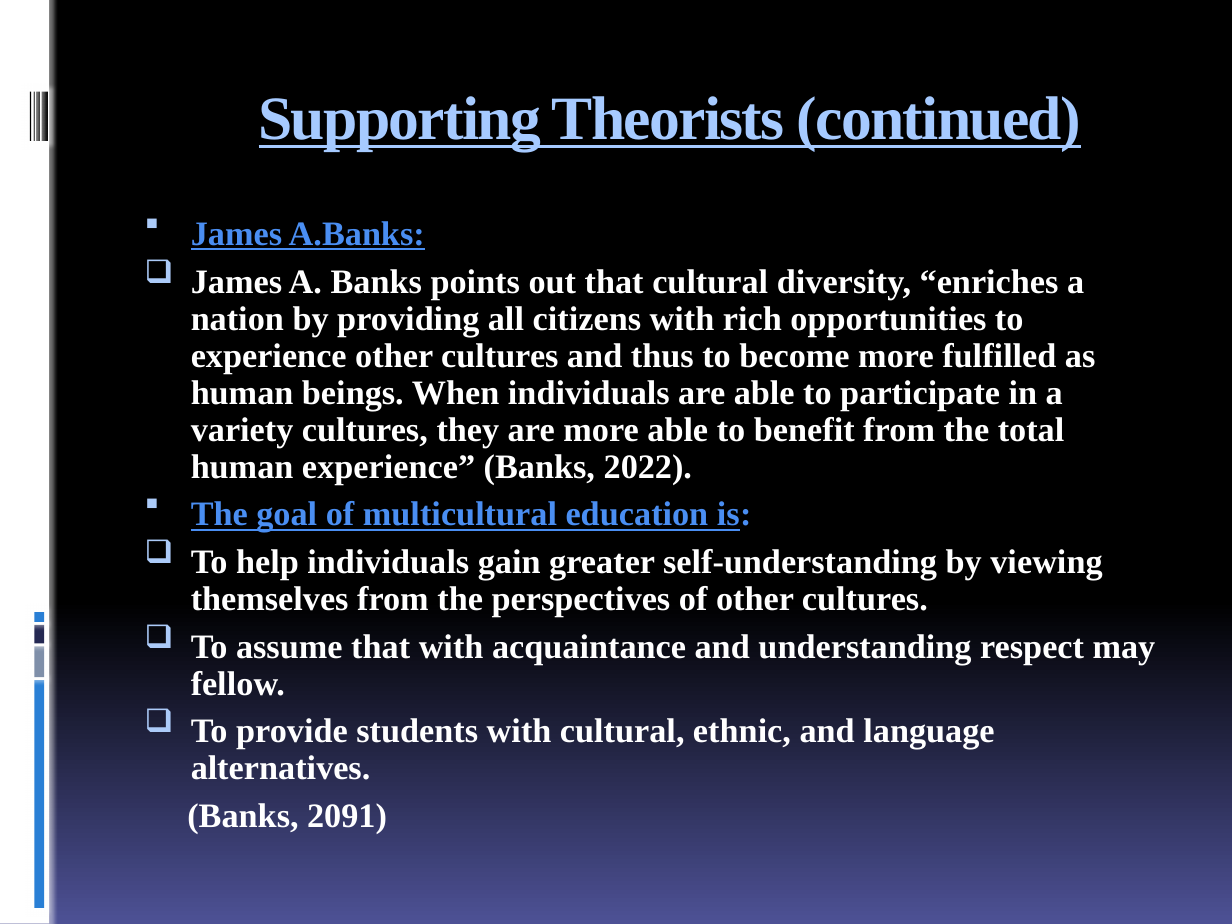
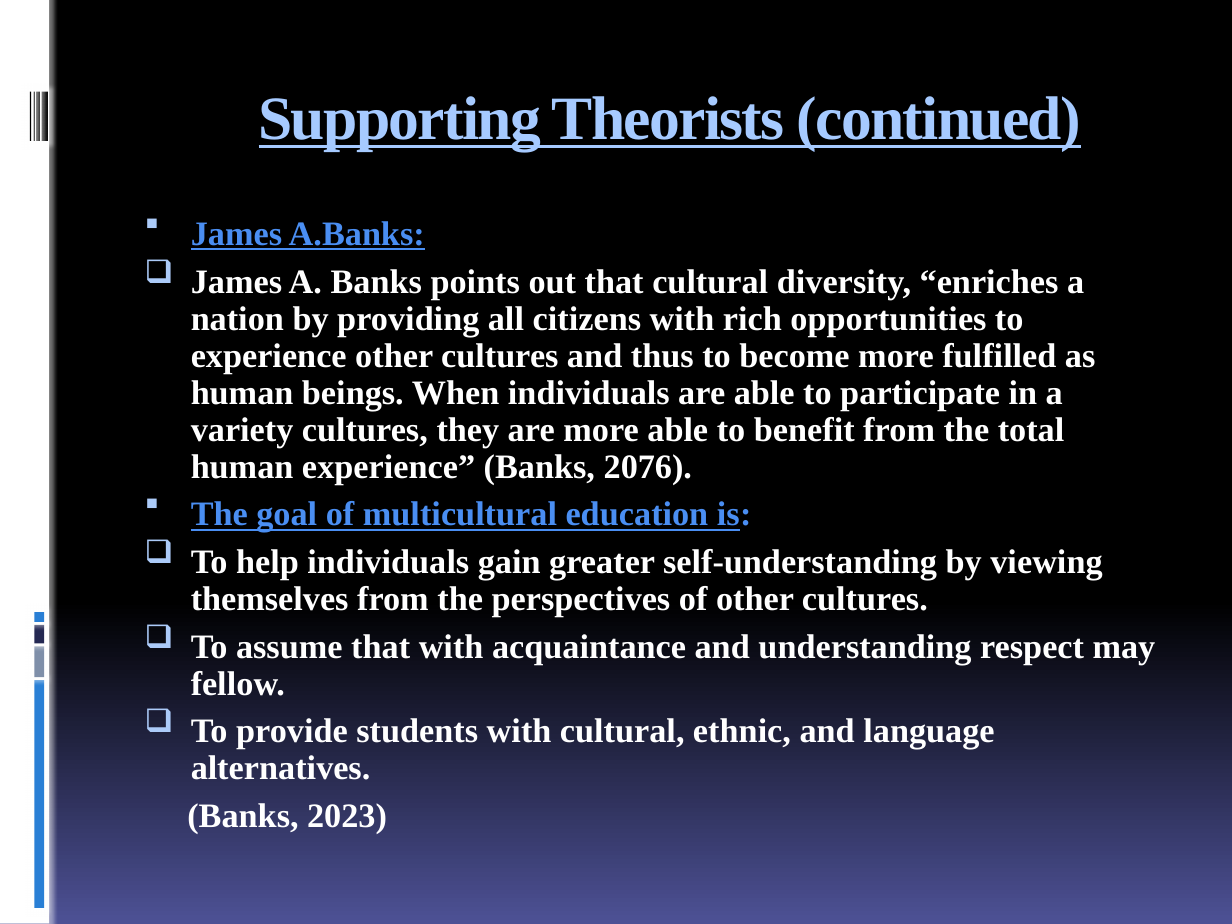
2022: 2022 -> 2076
2091: 2091 -> 2023
